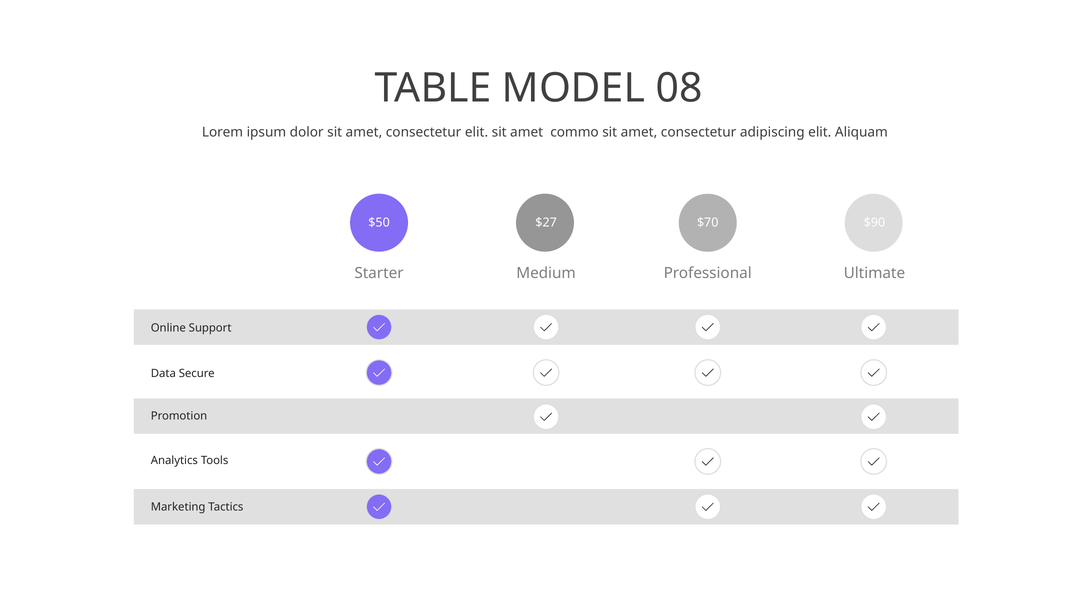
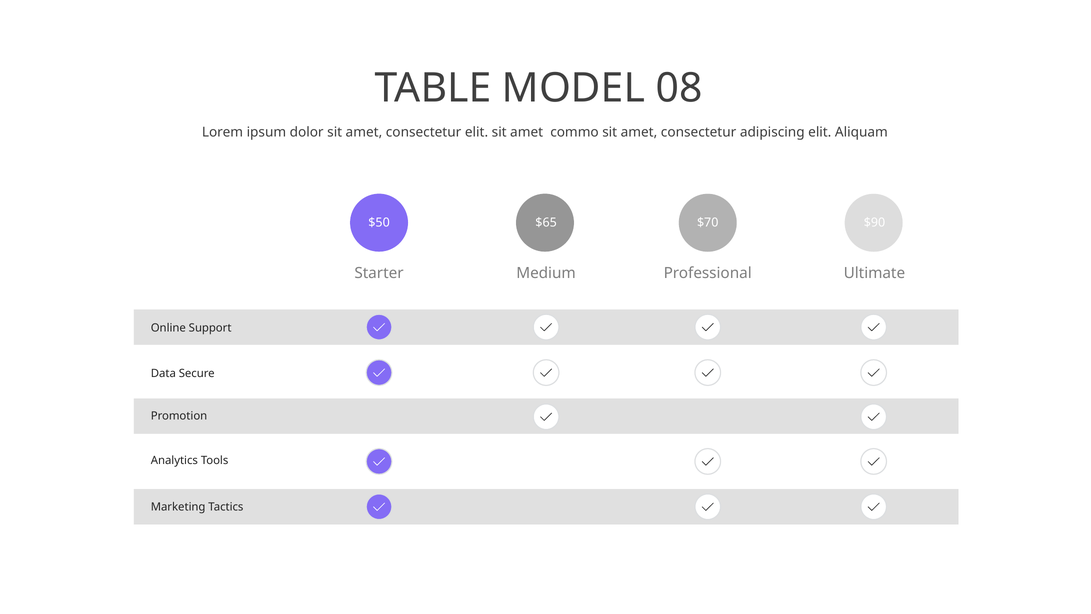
$27: $27 -> $65
